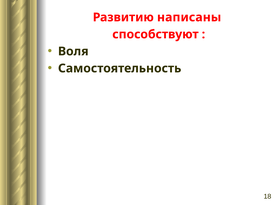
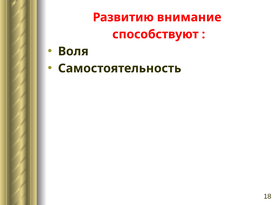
написаны: написаны -> внимание
